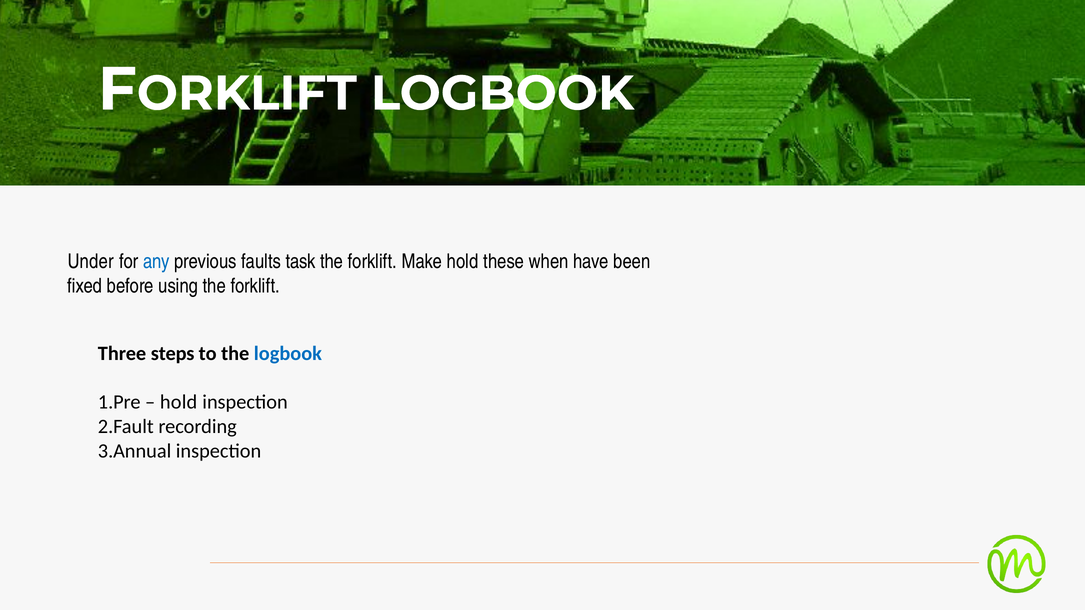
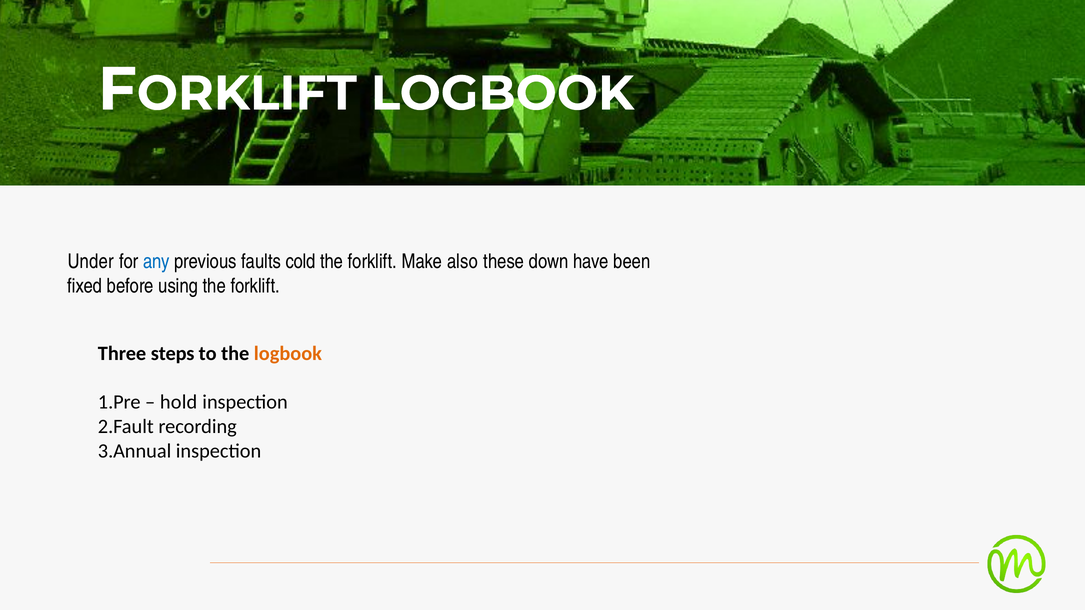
task: task -> cold
Make hold: hold -> also
when: when -> down
logbook at (288, 354) colour: blue -> orange
